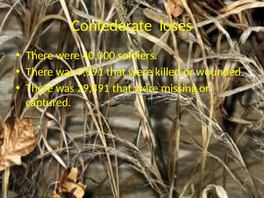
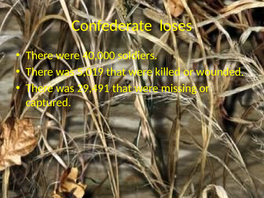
9,991: 9,991 -> 5,019
